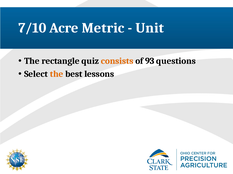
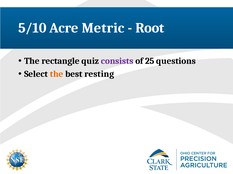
7/10: 7/10 -> 5/10
Unit: Unit -> Root
consists colour: orange -> purple
93: 93 -> 25
lessons: lessons -> resting
